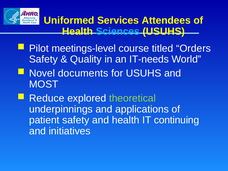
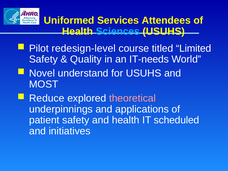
meetings-level: meetings-level -> redesign-level
Orders: Orders -> Limited
documents: documents -> understand
theoretical colour: light green -> pink
continuing: continuing -> scheduled
